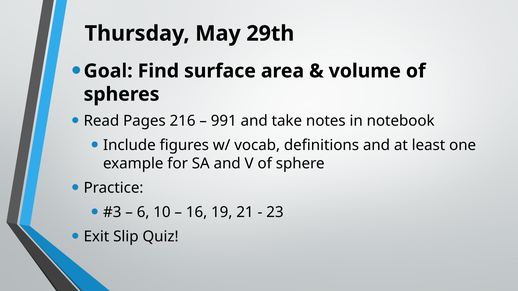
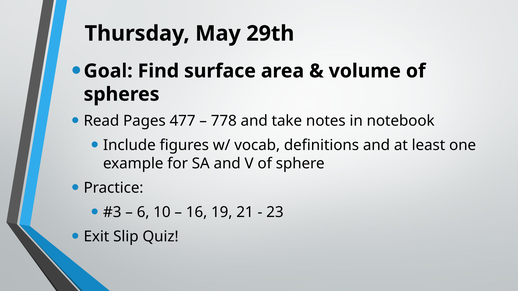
216: 216 -> 477
991: 991 -> 778
